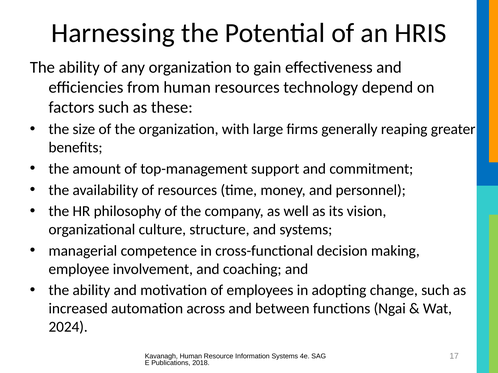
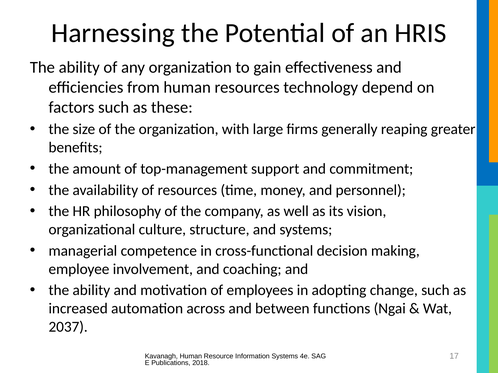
2024: 2024 -> 2037
